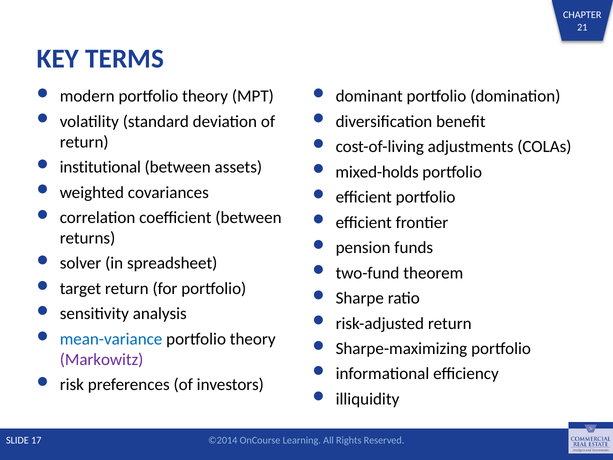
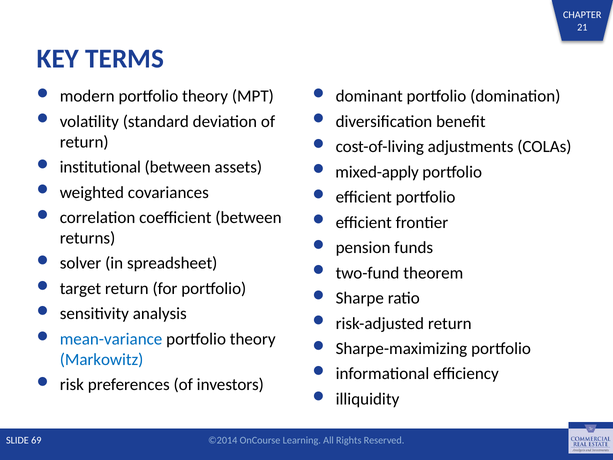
mixed-holds: mixed-holds -> mixed-apply
Markowitz colour: purple -> blue
17: 17 -> 69
